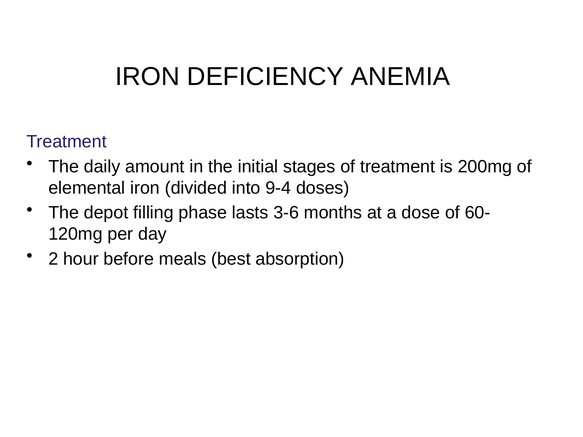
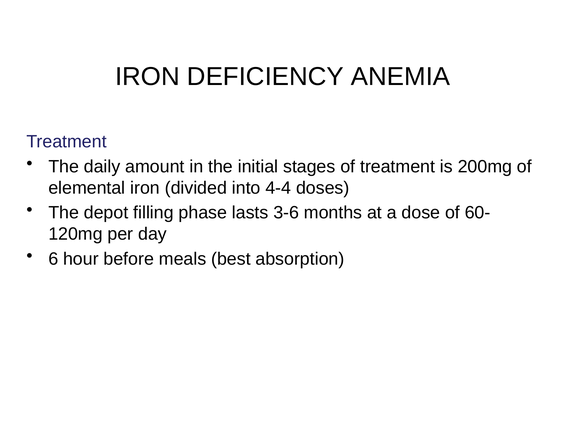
9-4: 9-4 -> 4-4
2: 2 -> 6
